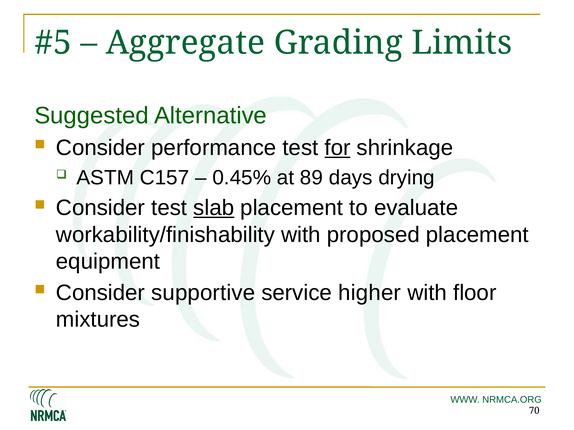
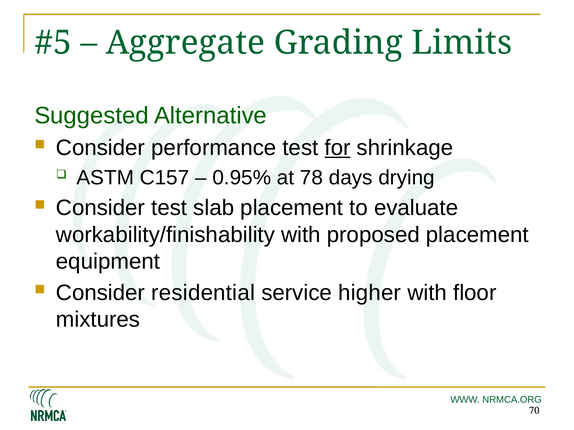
0.45%: 0.45% -> 0.95%
89: 89 -> 78
slab underline: present -> none
supportive: supportive -> residential
